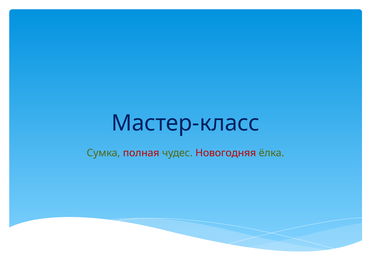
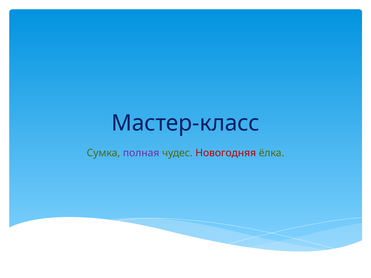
полная colour: red -> purple
